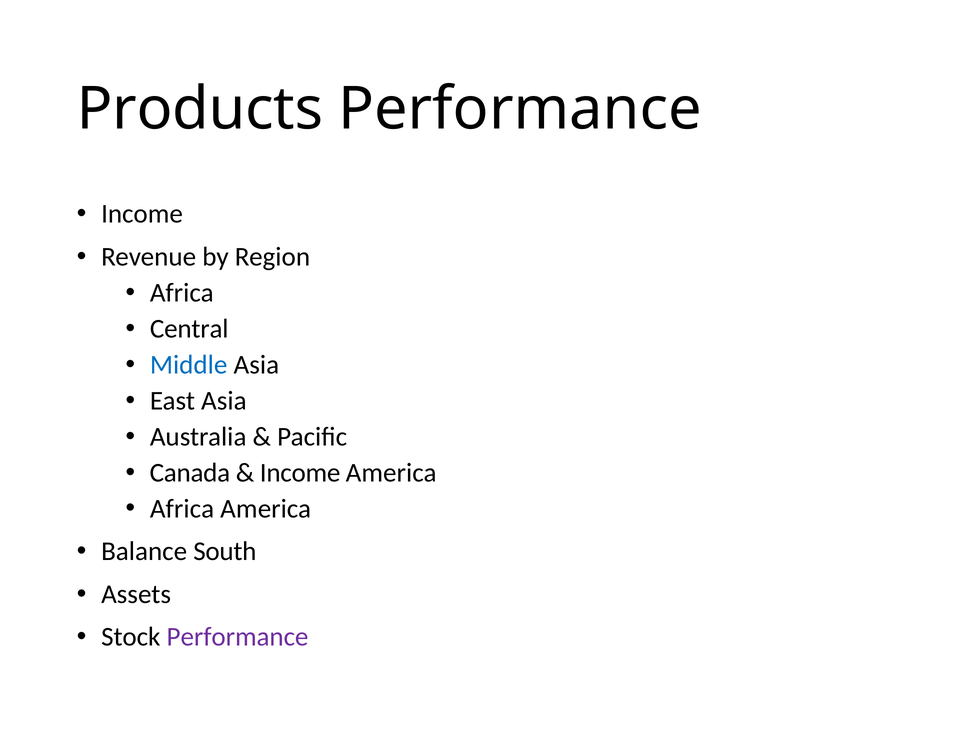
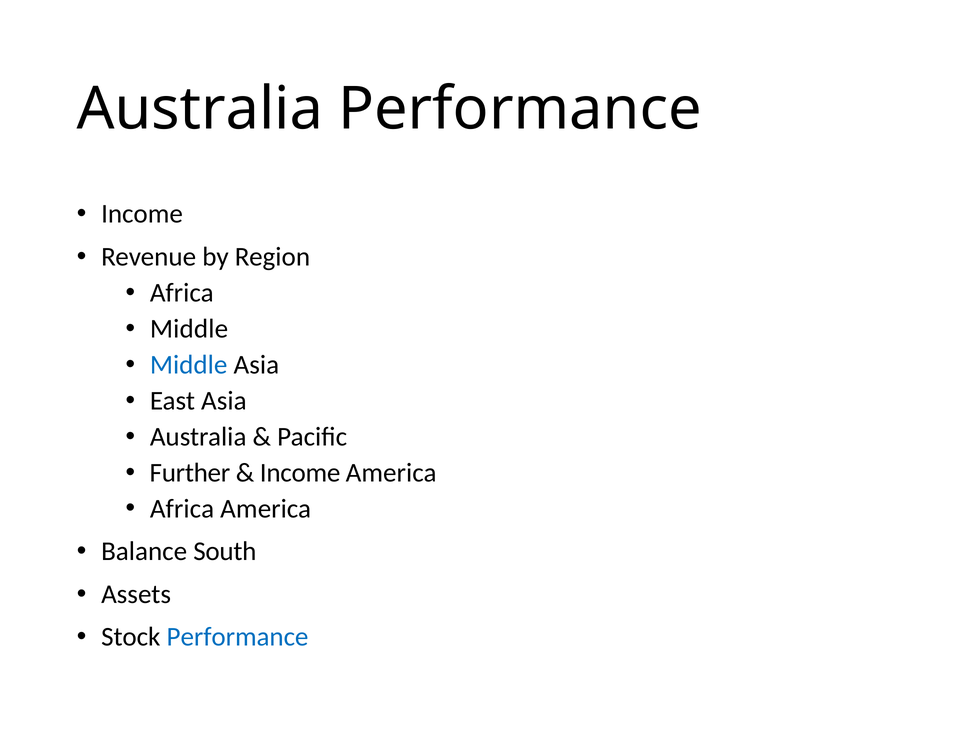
Products at (200, 109): Products -> Australia
Central at (189, 329): Central -> Middle
Canada: Canada -> Further
Performance at (238, 637) colour: purple -> blue
